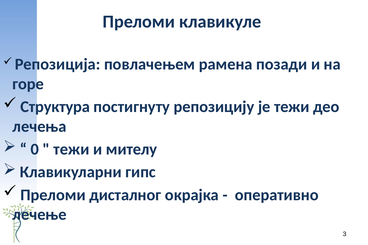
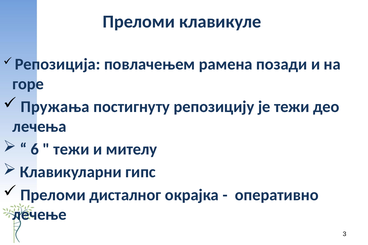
Структура: Структура -> Пружања
0: 0 -> 6
